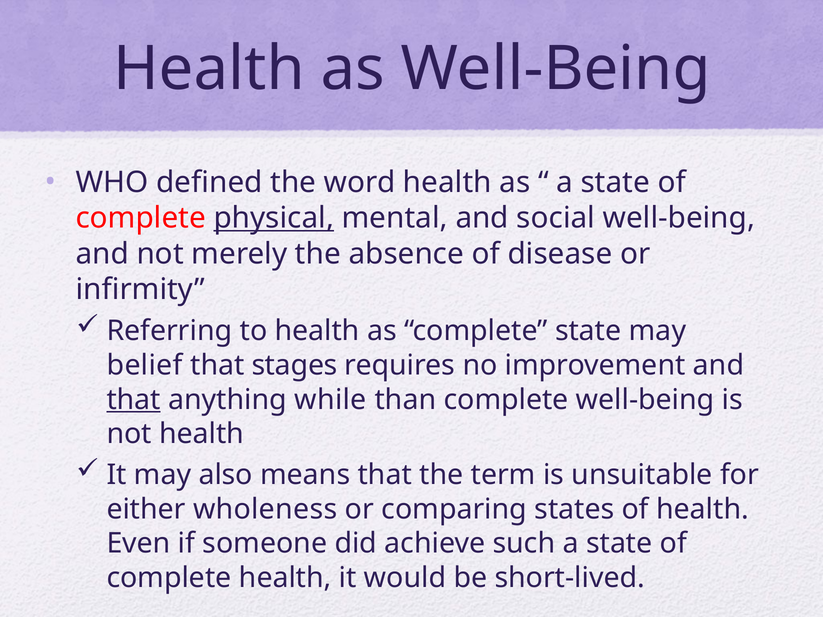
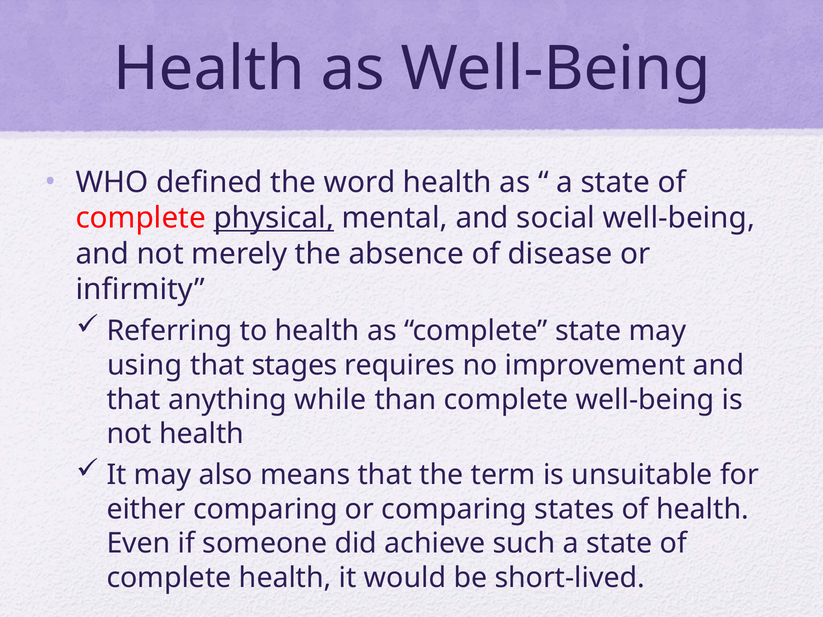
belief: belief -> using
that at (134, 400) underline: present -> none
either wholeness: wholeness -> comparing
